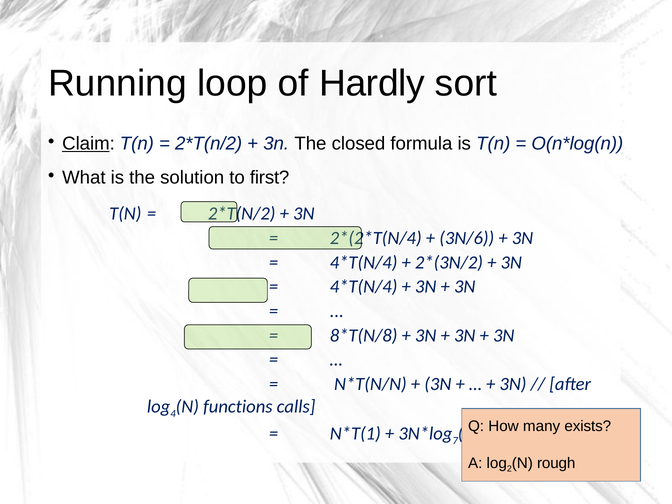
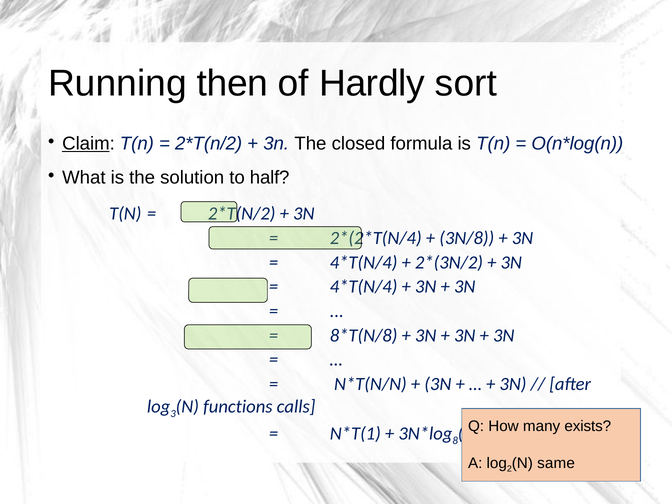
loop: loop -> then
first: first -> half
3N/6: 3N/6 -> 3N/8
4: 4 -> 3
7: 7 -> 8
rough: rough -> same
